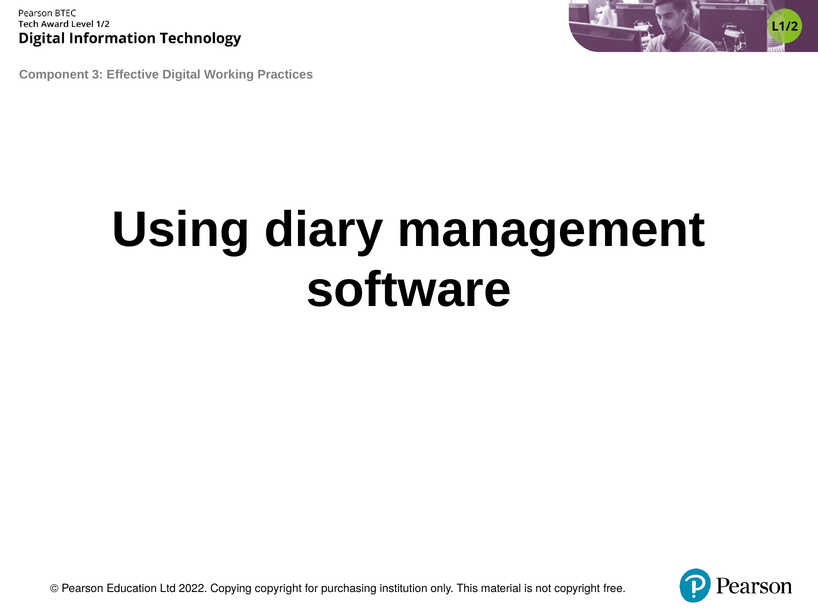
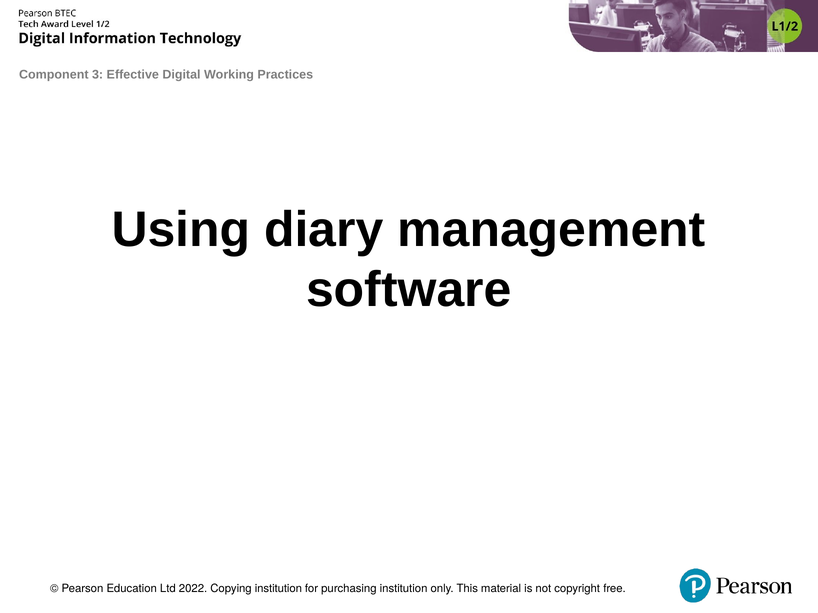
Copying copyright: copyright -> institution
